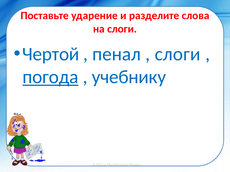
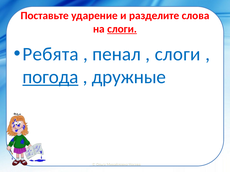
слоги at (122, 29) underline: none -> present
Чертой: Чертой -> Ребята
учебнику: учебнику -> дружные
